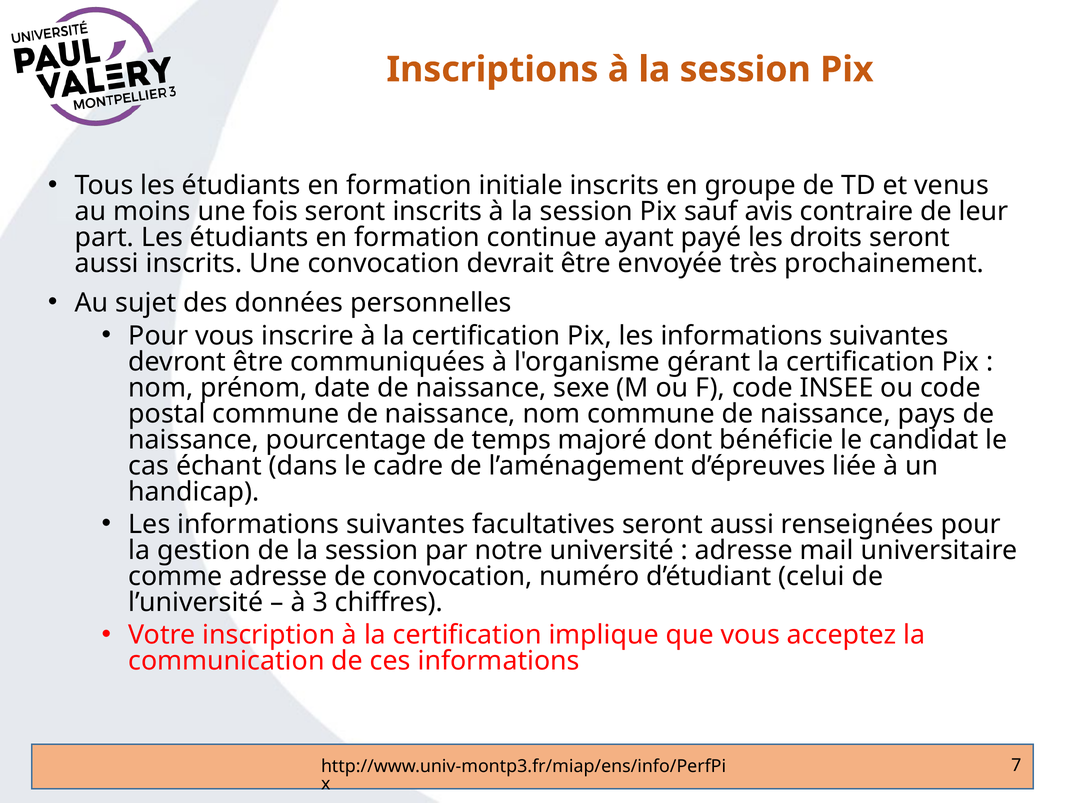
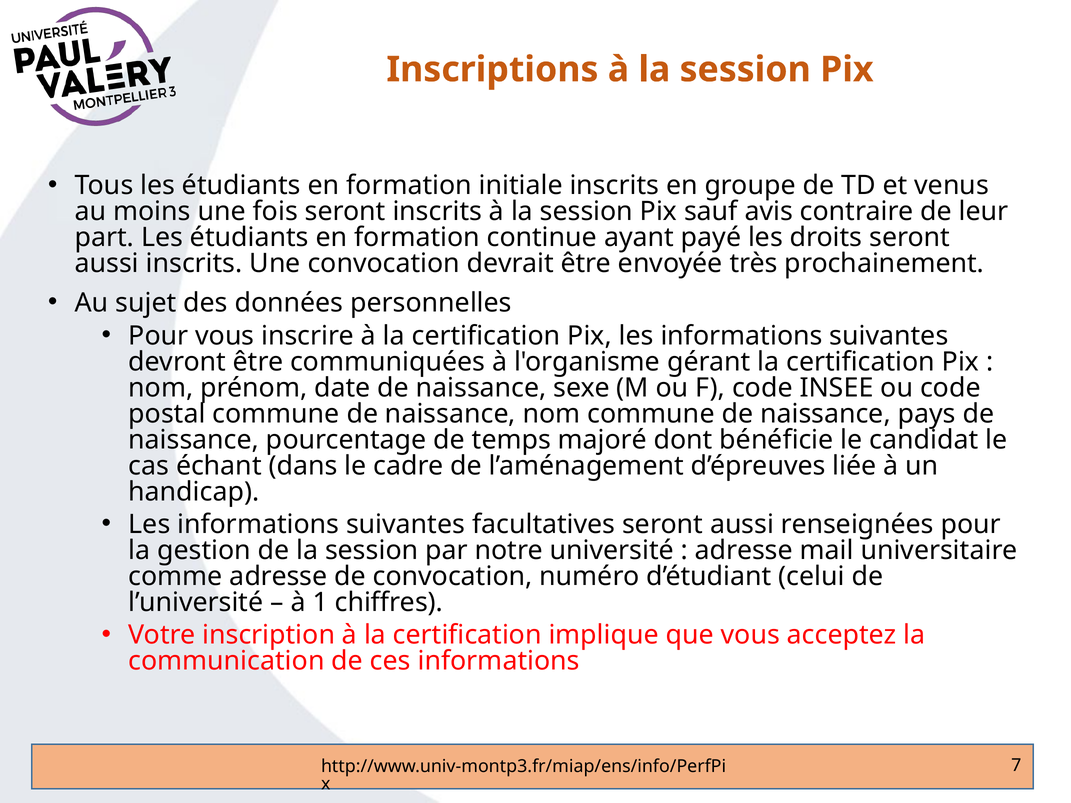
3: 3 -> 1
